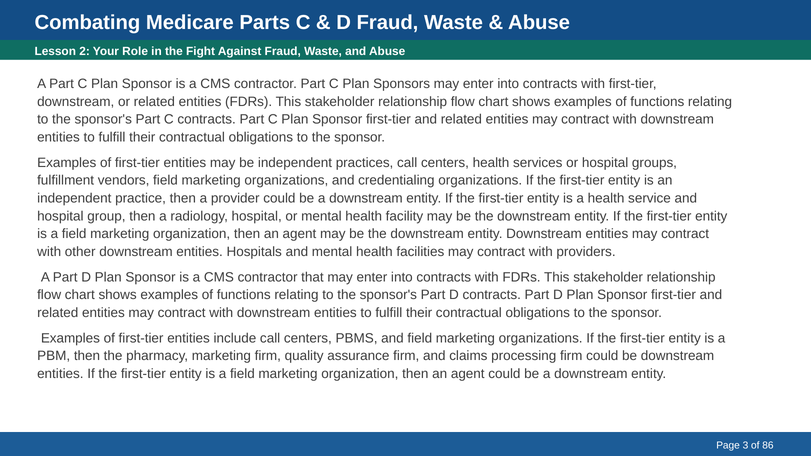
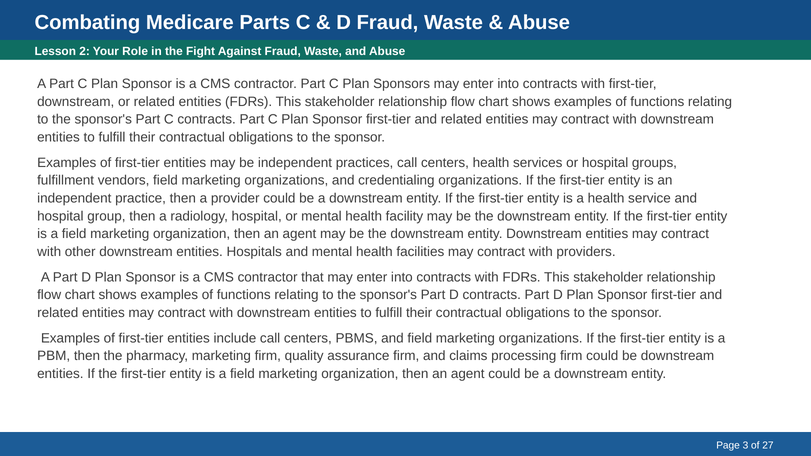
86: 86 -> 27
